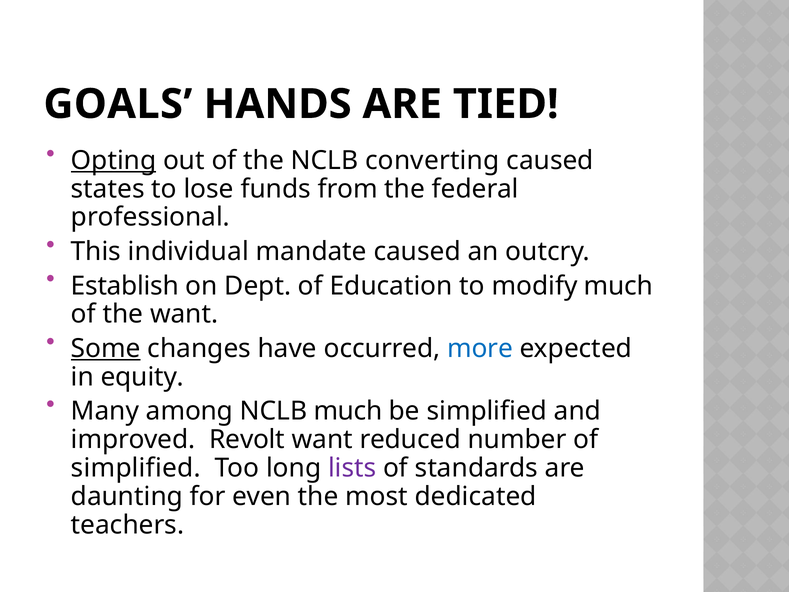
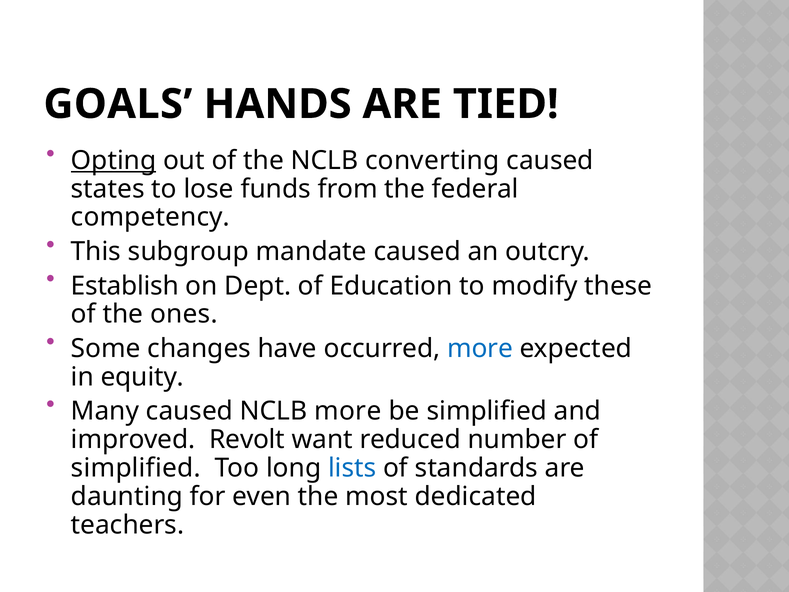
professional: professional -> competency
individual: individual -> subgroup
modify much: much -> these
the want: want -> ones
Some underline: present -> none
Many among: among -> caused
NCLB much: much -> more
lists colour: purple -> blue
